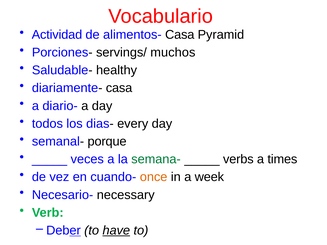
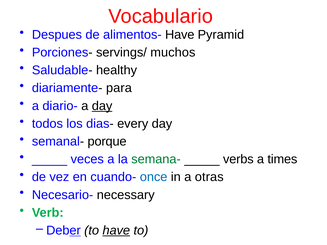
Actividad: Actividad -> Despues
alimentos- Casa: Casa -> Have
diariamente- casa: casa -> para
day at (102, 106) underline: none -> present
once colour: orange -> blue
week: week -> otras
